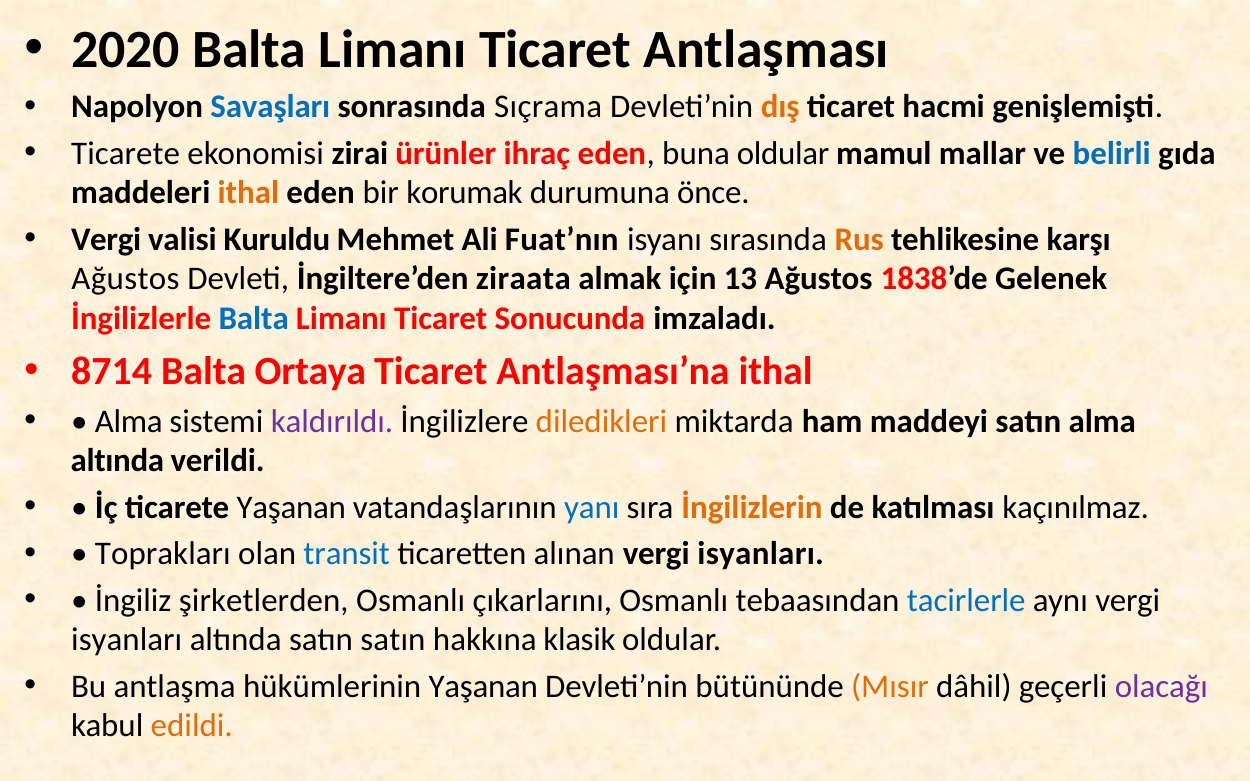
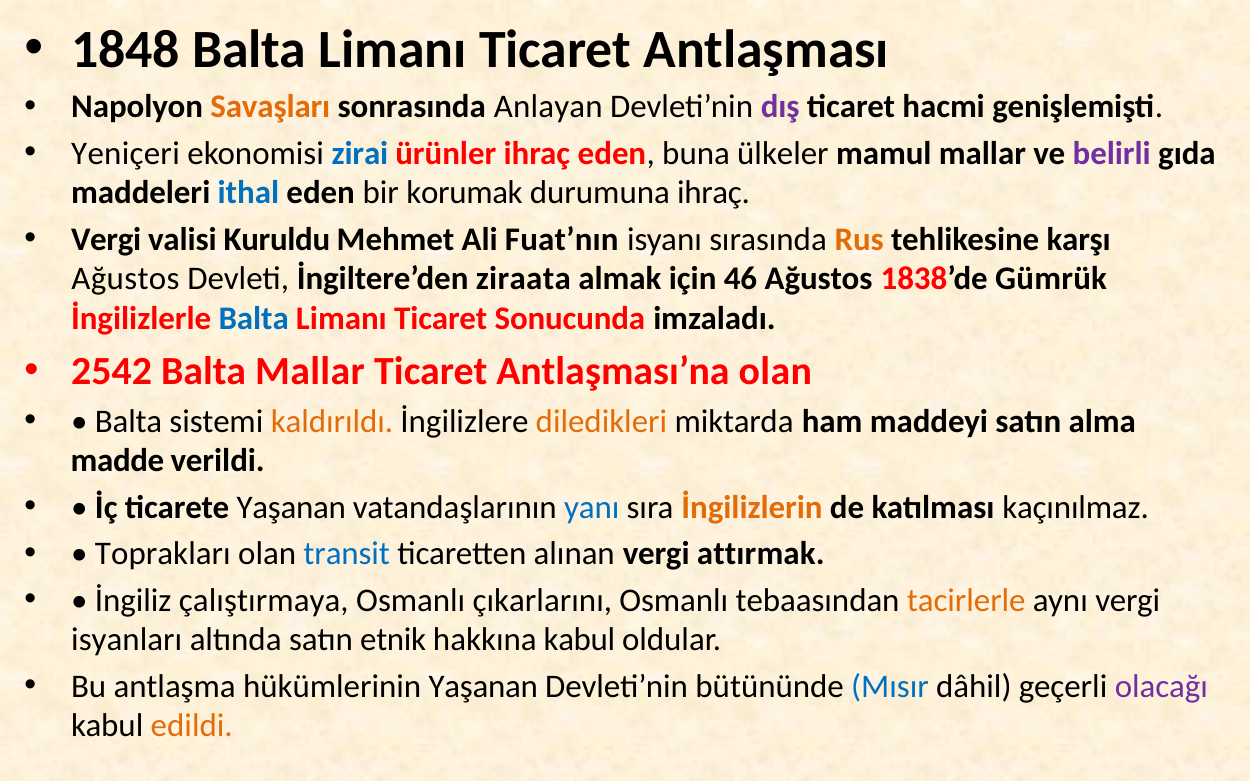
2020: 2020 -> 1848
Savaşları colour: blue -> orange
Sıçrama: Sıçrama -> Anlayan
dış colour: orange -> purple
Ticarete at (126, 153): Ticarete -> Yeniçeri
zirai colour: black -> blue
buna oldular: oldular -> ülkeler
belirli colour: blue -> purple
ithal at (248, 193) colour: orange -> blue
durumuna önce: önce -> ihraç
13: 13 -> 46
Gelenek: Gelenek -> Gümrük
8714: 8714 -> 2542
Balta Ortaya: Ortaya -> Mallar
Antlaşması’na ithal: ithal -> olan
Alma at (129, 421): Alma -> Balta
kaldırıldı colour: purple -> orange
altında at (117, 461): altında -> madde
alınan vergi isyanları: isyanları -> attırmak
şirketlerden: şirketlerden -> çalıştırmaya
tacirlerle colour: blue -> orange
satın satın: satın -> etnik
hakkına klasik: klasik -> kabul
Mısır colour: orange -> blue
